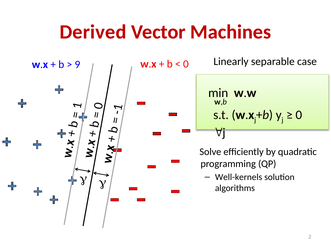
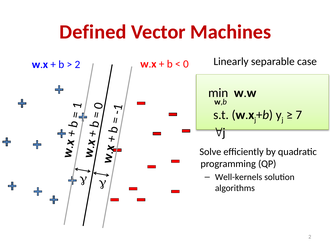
Derived: Derived -> Defined
9 at (77, 65): 9 -> 2
0 at (299, 115): 0 -> 7
